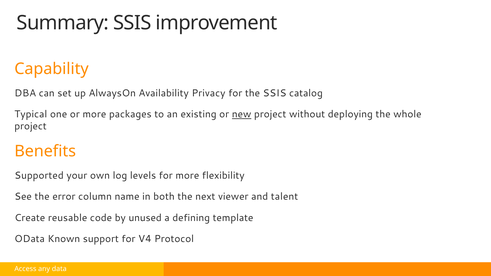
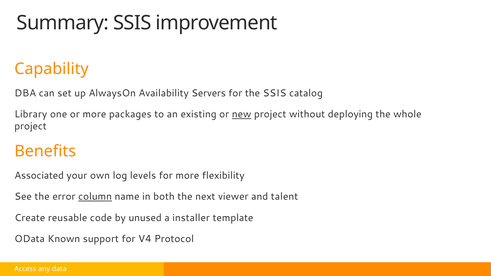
Privacy: Privacy -> Servers
Typical: Typical -> Library
Supported: Supported -> Associated
column underline: none -> present
defining: defining -> installer
